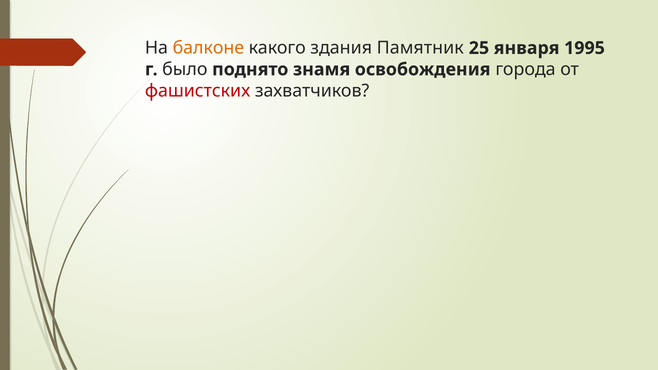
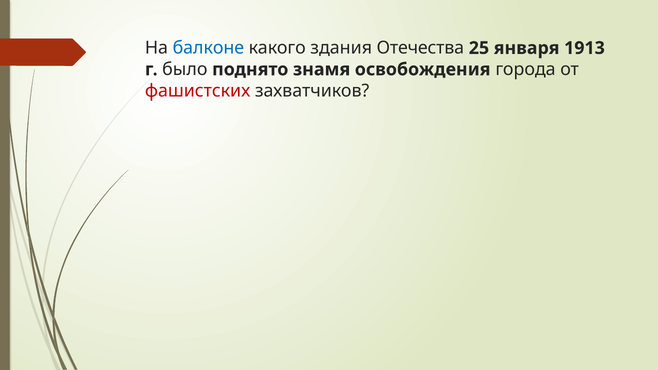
балконе colour: orange -> blue
Памятник: Памятник -> Отечества
1995: 1995 -> 1913
